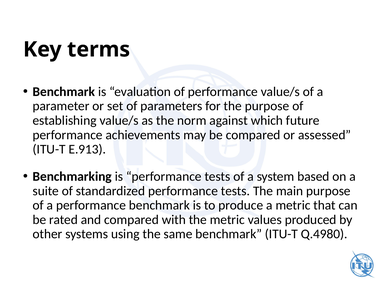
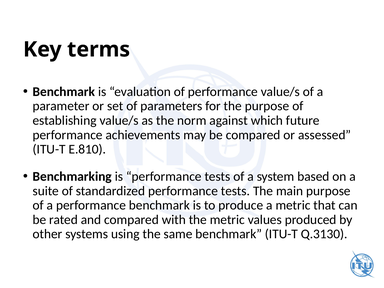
E.913: E.913 -> E.810
Q.4980: Q.4980 -> Q.3130
